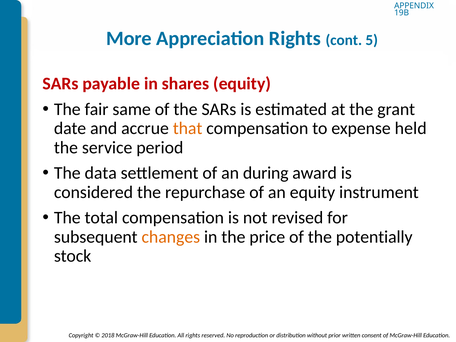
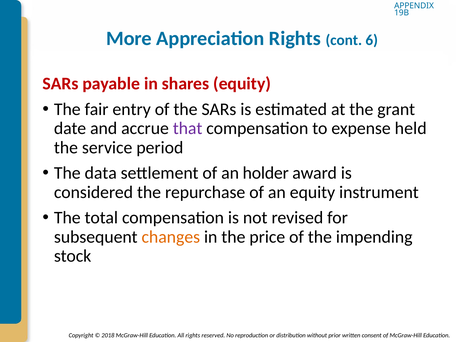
5: 5 -> 6
same: same -> entry
that colour: orange -> purple
during: during -> holder
potentially: potentially -> impending
